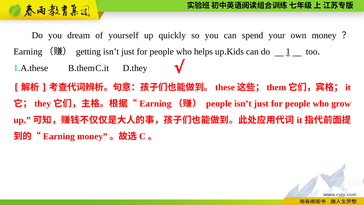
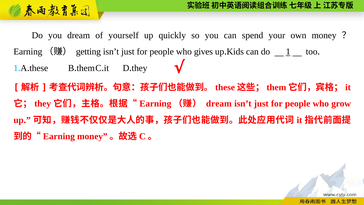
helps: helps -> gives
people at (219, 104): people -> dream
